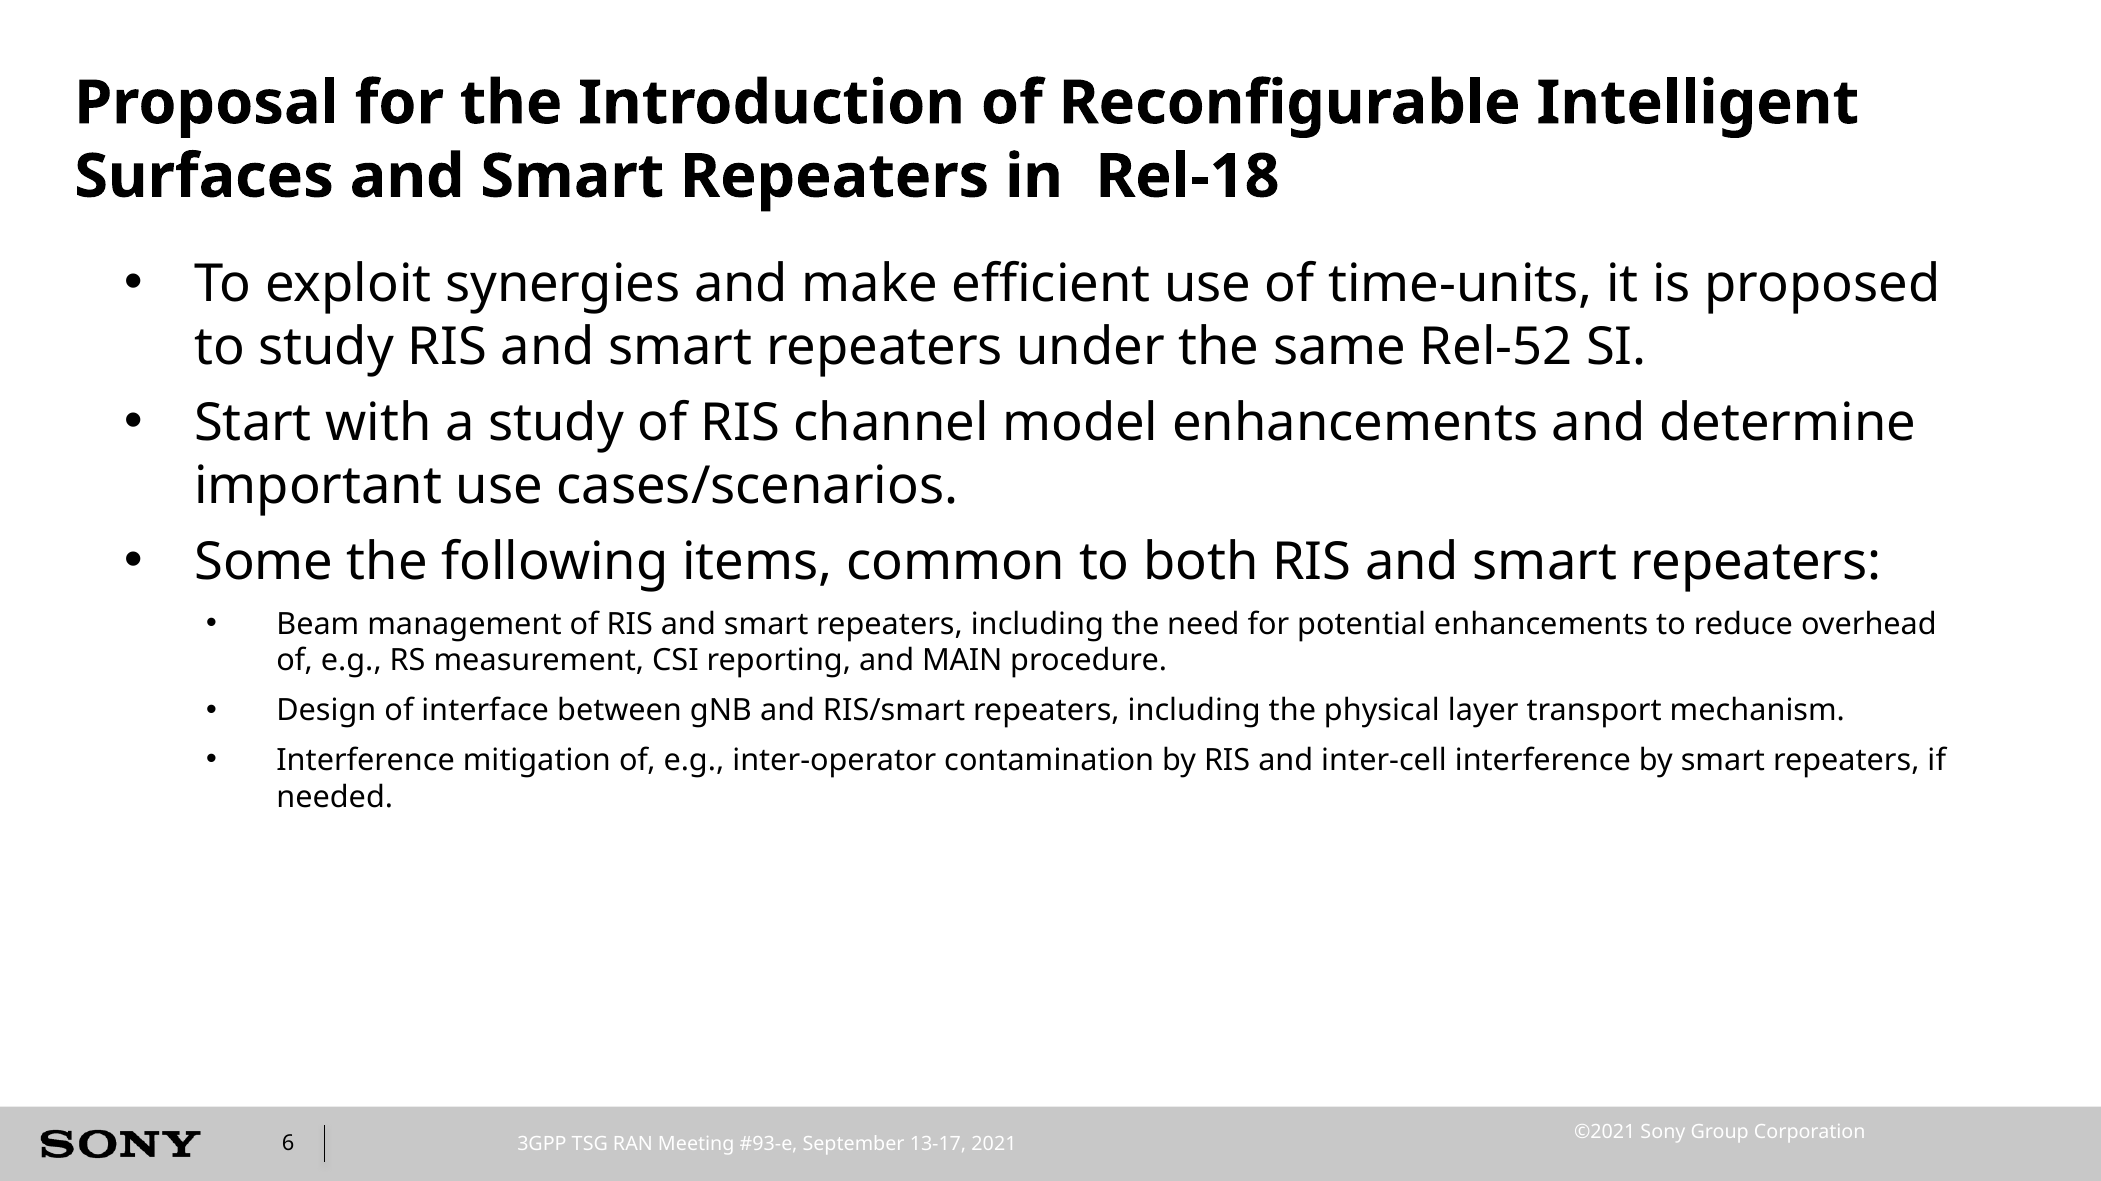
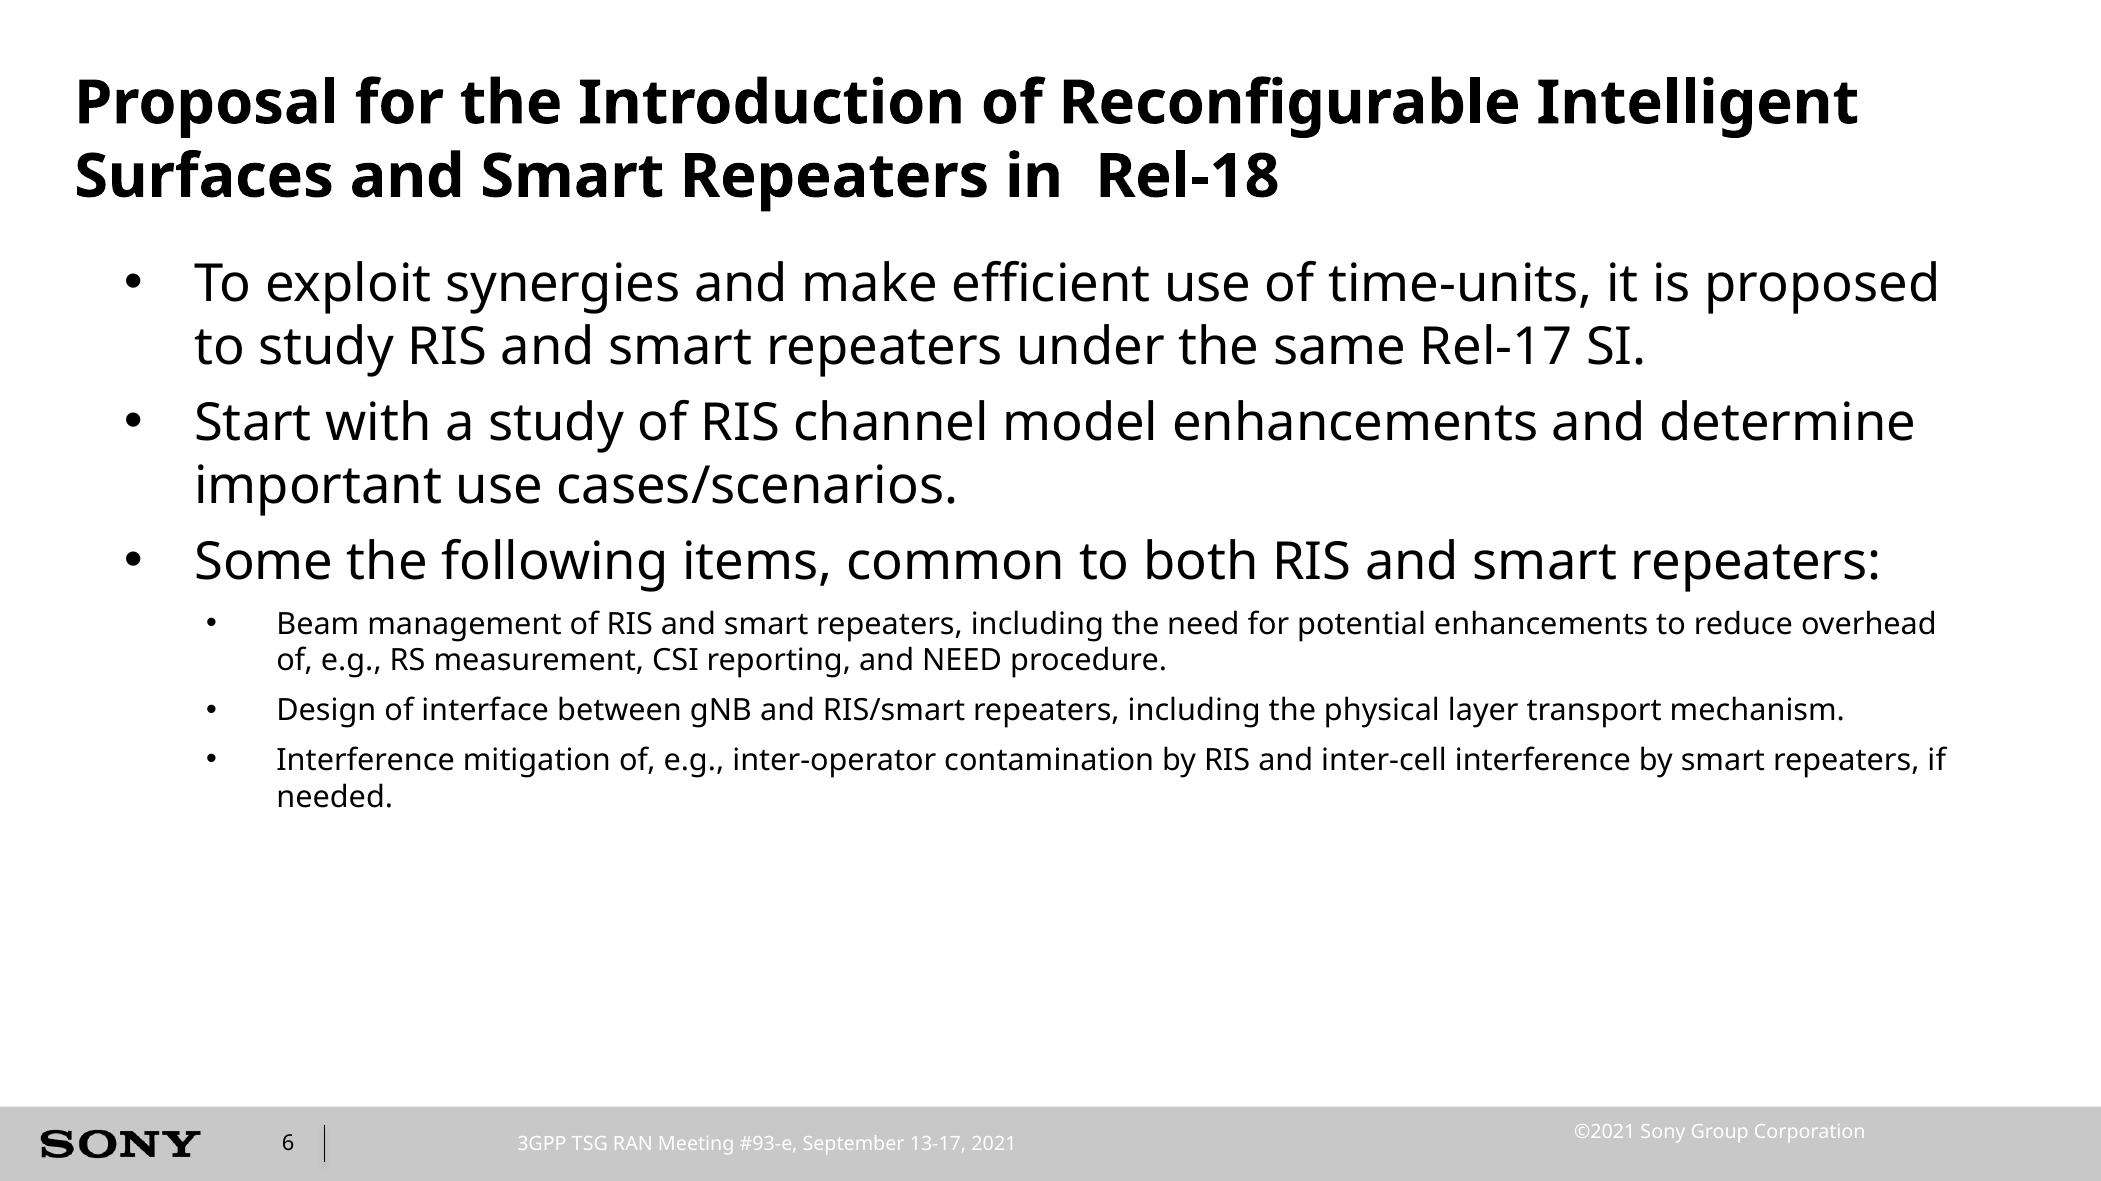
Rel-52: Rel-52 -> Rel-17
and MAIN: MAIN -> NEED
